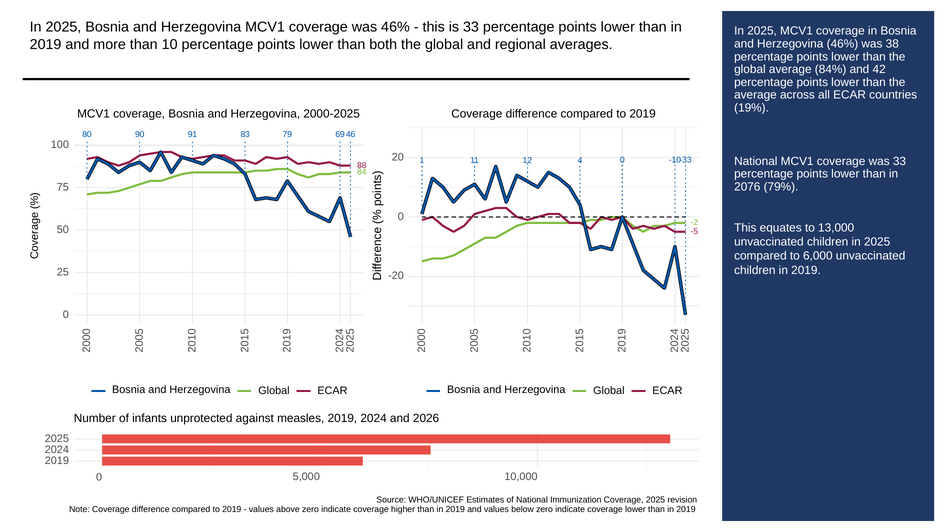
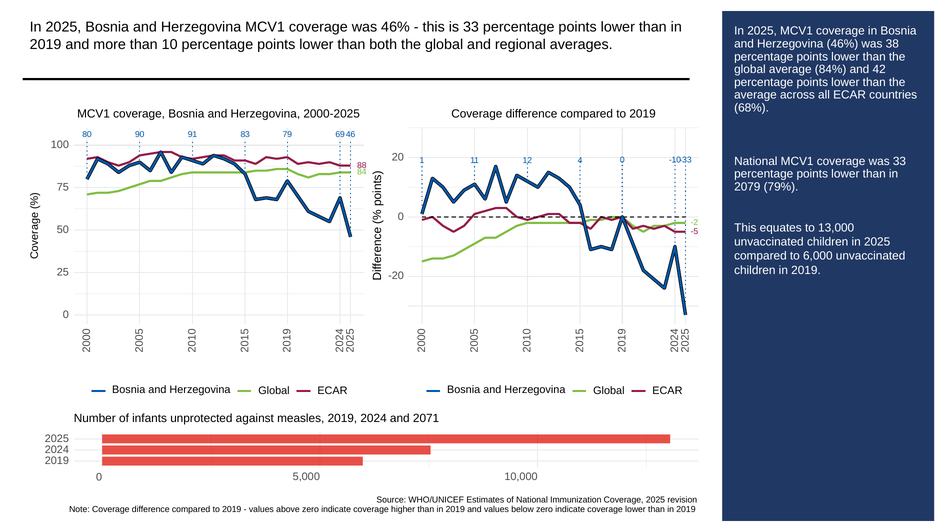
19%: 19% -> 68%
2076: 2076 -> 2079
2026: 2026 -> 2071
